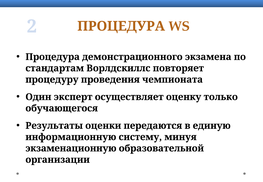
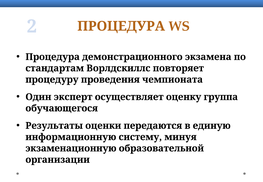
только: только -> группа
